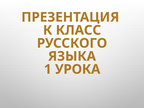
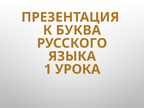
КЛАСС: КЛАСС -> БУКВА
